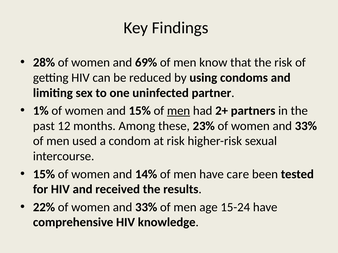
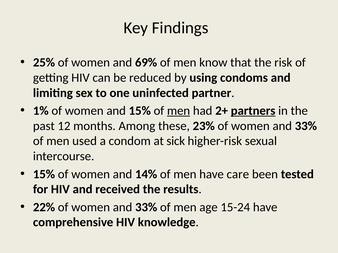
28%: 28% -> 25%
partners underline: none -> present
at risk: risk -> sick
